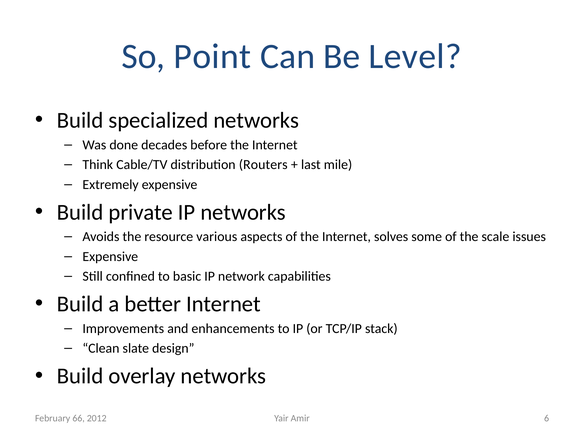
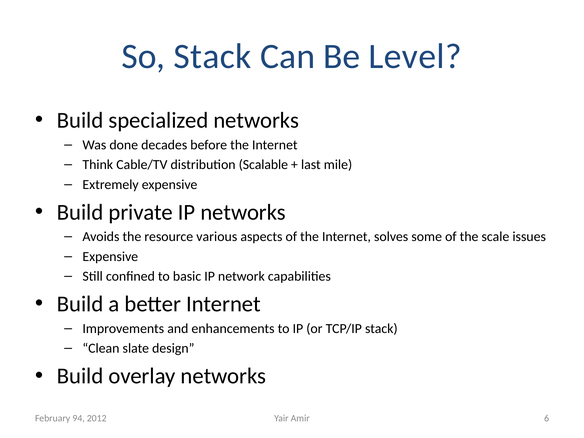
So Point: Point -> Stack
Routers: Routers -> Scalable
66: 66 -> 94
